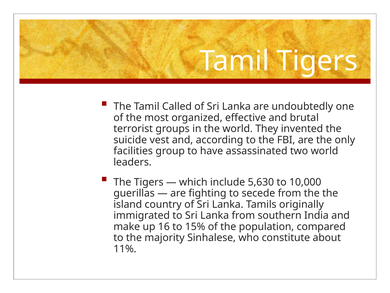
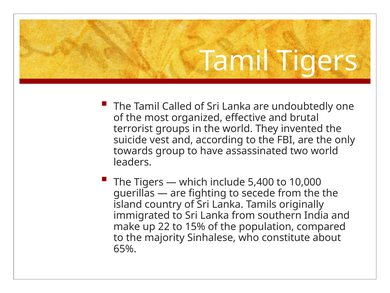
facilities: facilities -> towards
5,630: 5,630 -> 5,400
16: 16 -> 22
11%: 11% -> 65%
